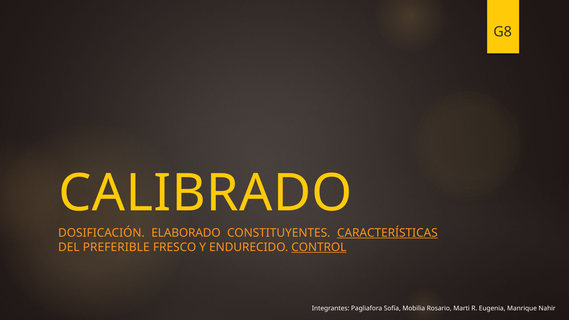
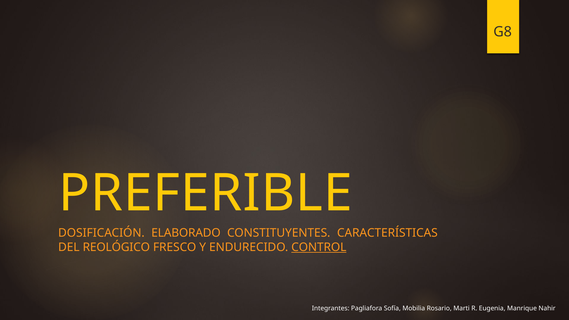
CALIBRADO: CALIBRADO -> PREFERIBLE
CARACTERÍSTICAS underline: present -> none
PREFERIBLE: PREFERIBLE -> REOLÓGICO
